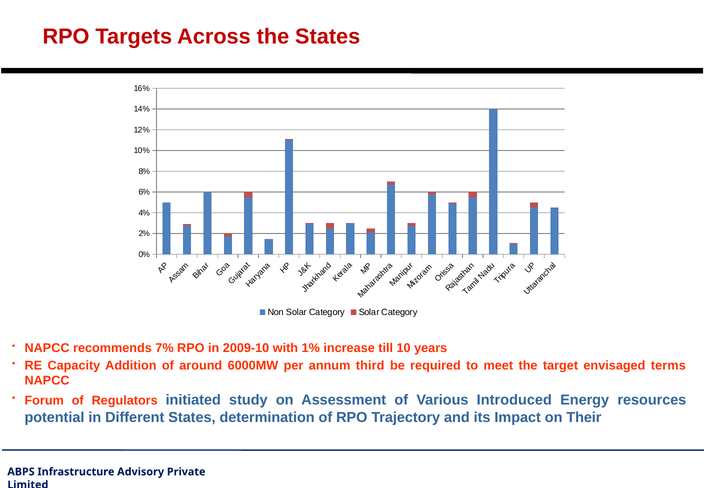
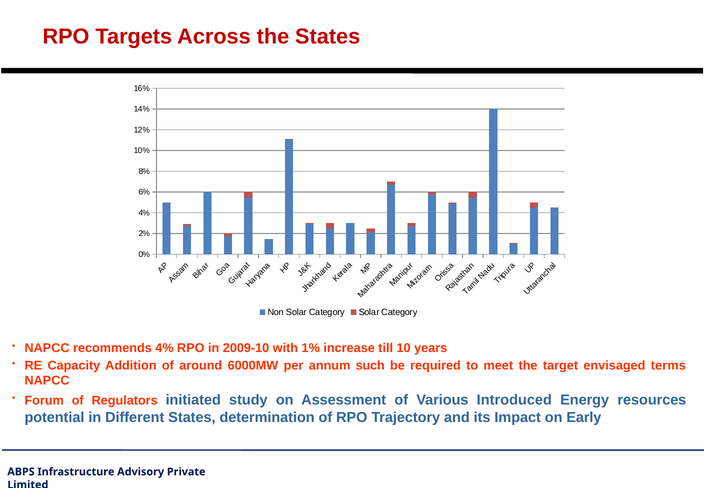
recommends 7%: 7% -> 4%
third: third -> such
Their: Their -> Early
